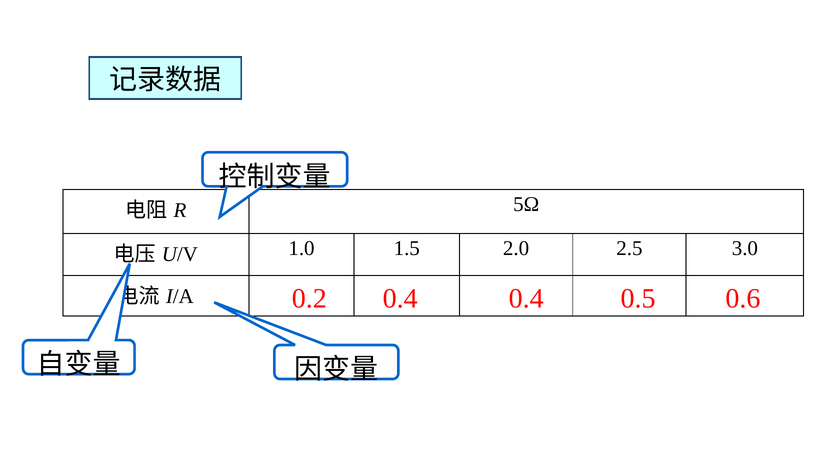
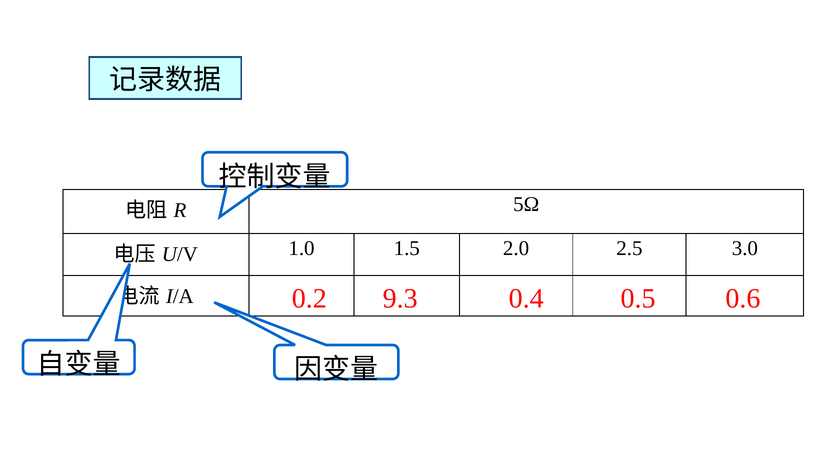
0.2 0.4: 0.4 -> 9.3
